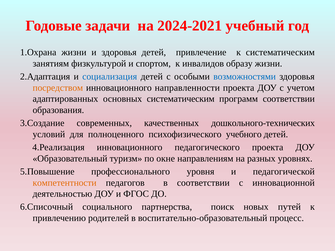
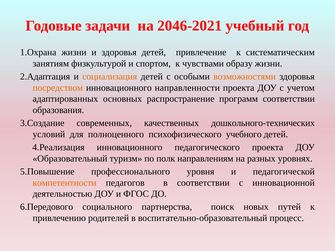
2024-2021: 2024-2021 -> 2046-2021
инвалидов: инвалидов -> чувствами
социализация colour: blue -> orange
возможностями colour: blue -> orange
основных систематическим: систематическим -> распространение
окне: окне -> полк
6.Списочный: 6.Списочный -> 6.Передового
